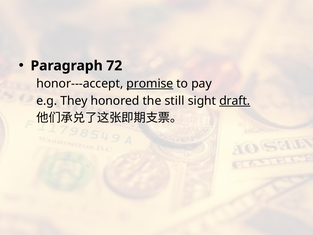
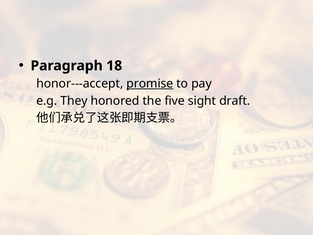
72: 72 -> 18
still: still -> five
draft underline: present -> none
